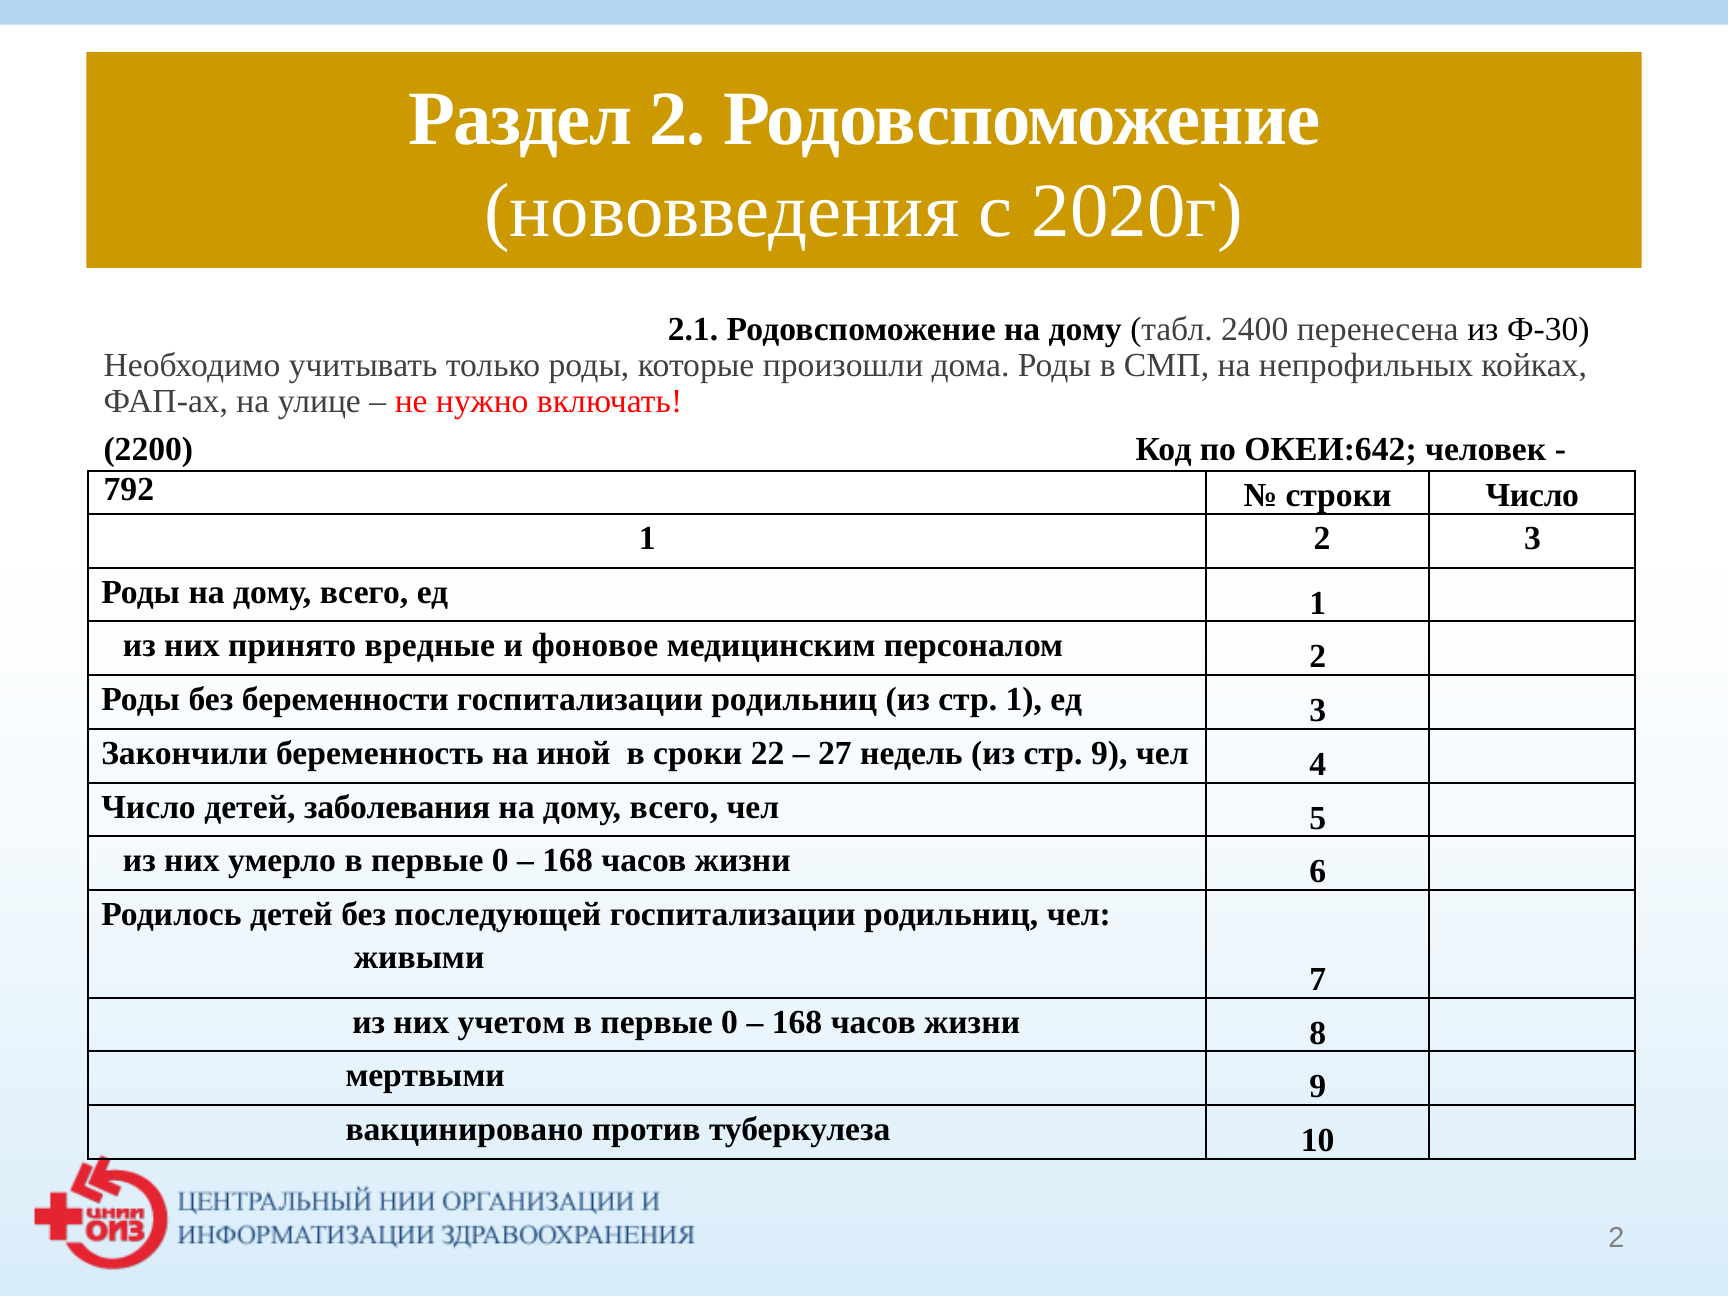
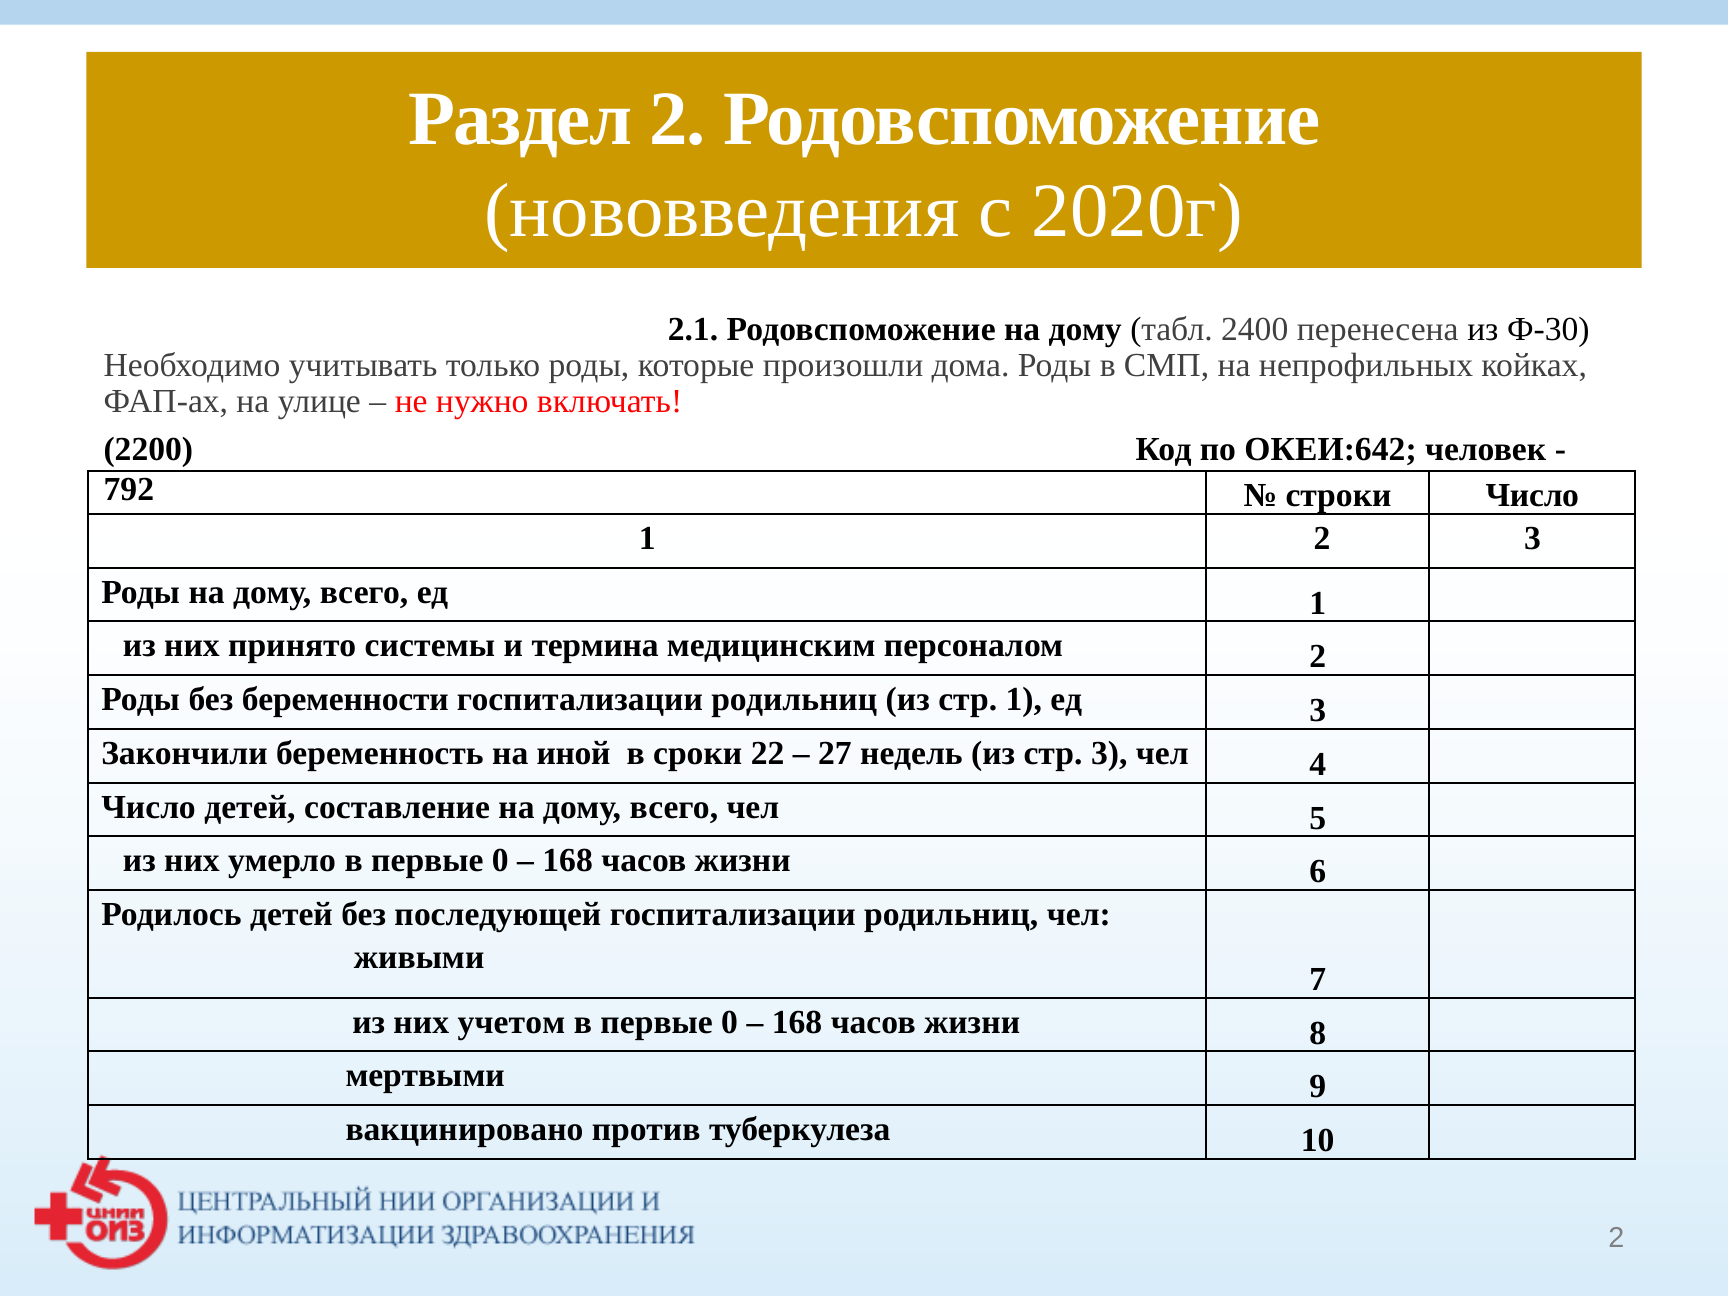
вредные: вредные -> системы
фоновое: фоновое -> термина
стр 9: 9 -> 3
заболевания: заболевания -> составление
